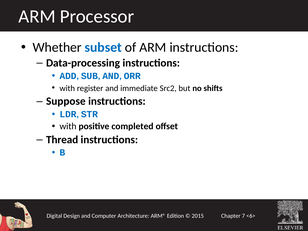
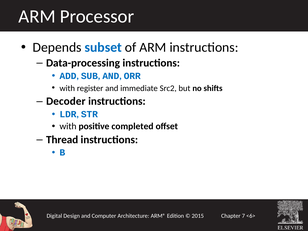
Whether: Whether -> Depends
Suppose: Suppose -> Decoder
